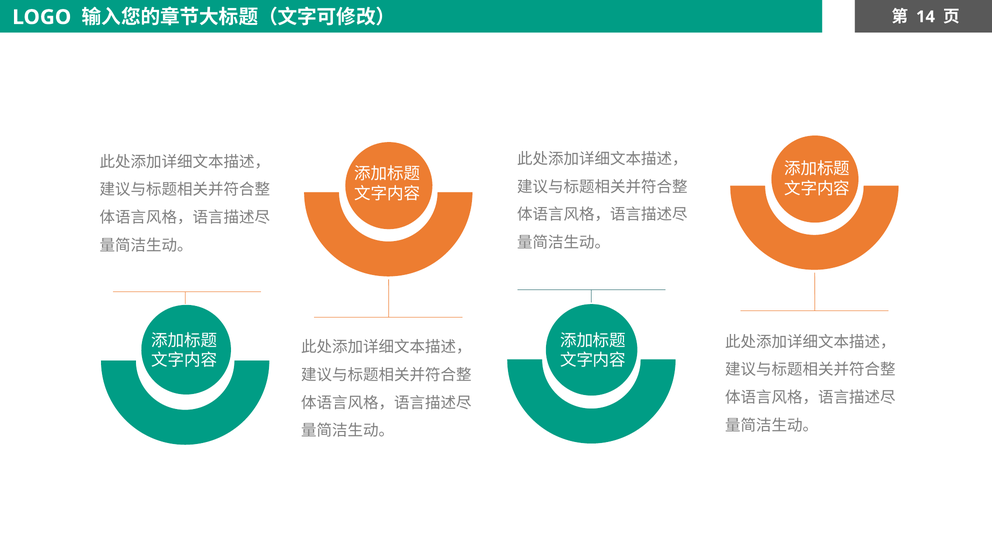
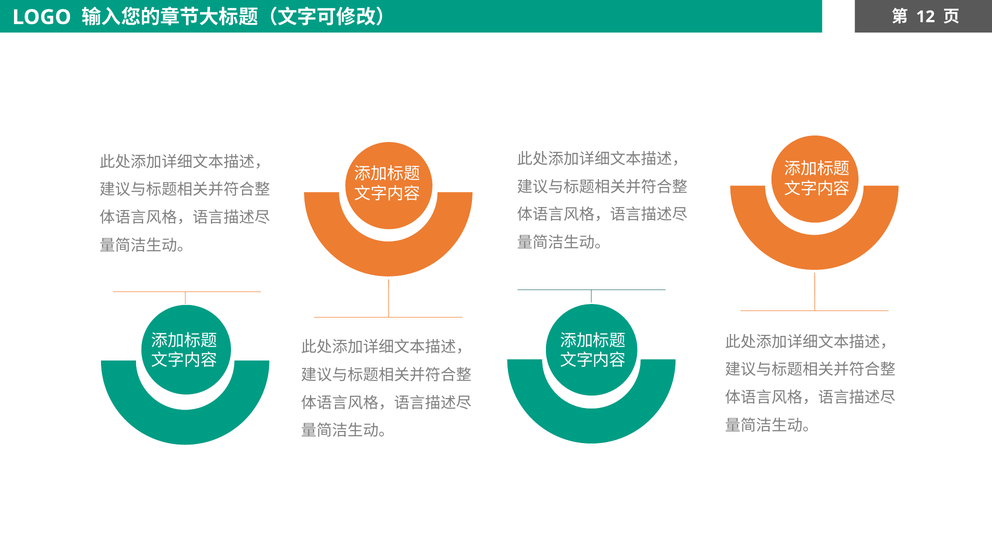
14: 14 -> 12
